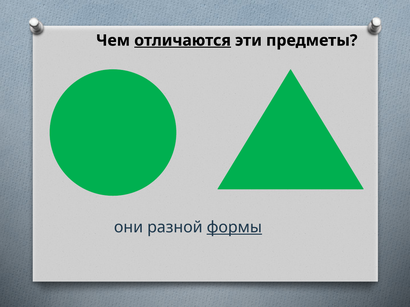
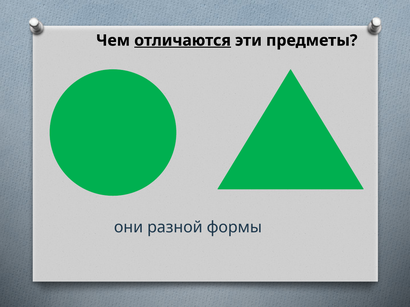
формы underline: present -> none
